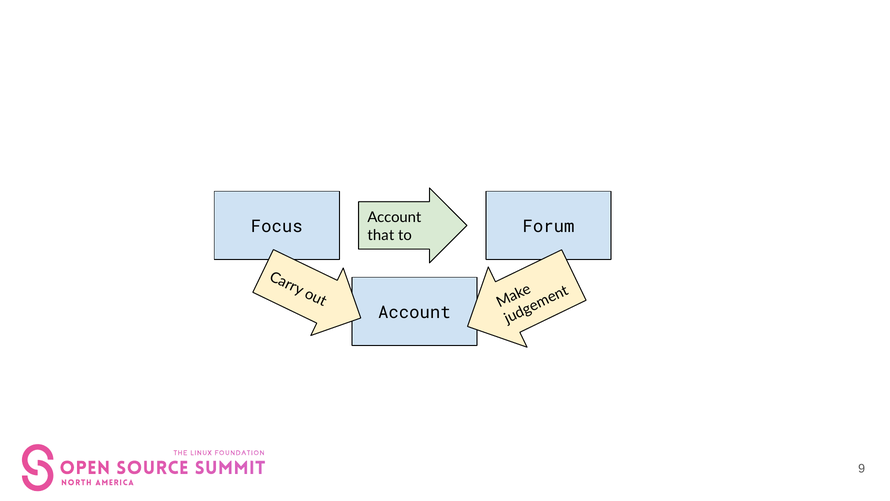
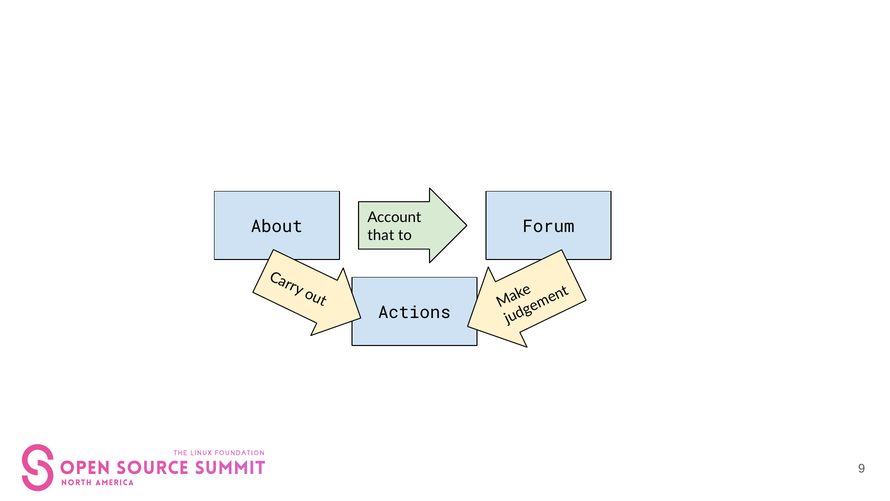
Focus: Focus -> About
Account at (414, 312): Account -> Actions
